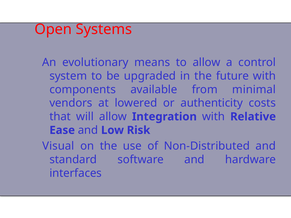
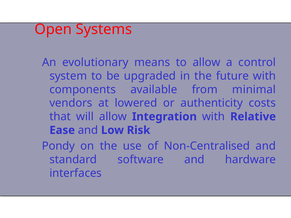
Visual: Visual -> Pondy
Non-Distributed: Non-Distributed -> Non-Centralised
